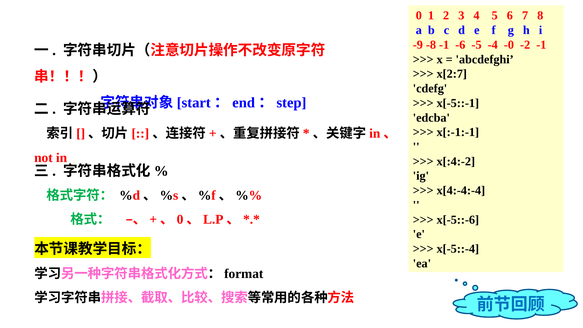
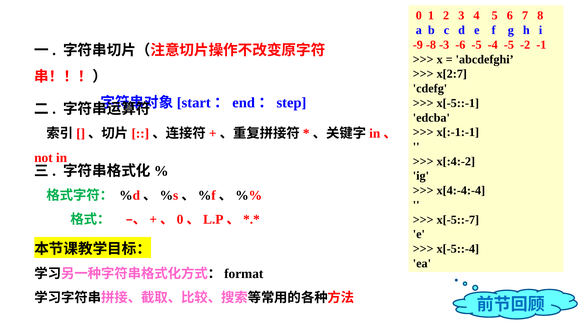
-8 -1: -1 -> -3
-4 -0: -0 -> -5
x[-5::-6: x[-5::-6 -> x[-5::-7
